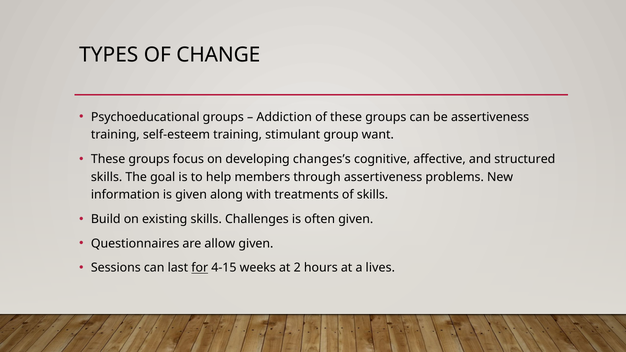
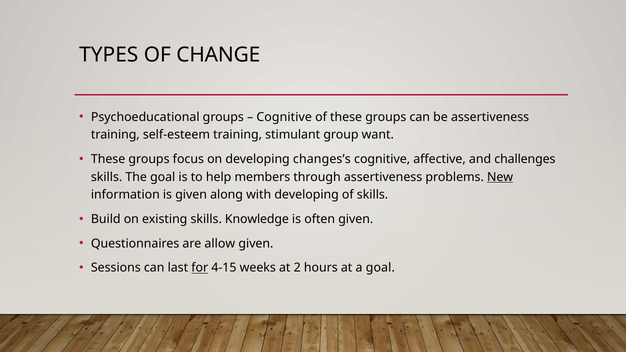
Addiction at (284, 117): Addiction -> Cognitive
structured: structured -> challenges
New underline: none -> present
with treatments: treatments -> developing
Challenges: Challenges -> Knowledge
a lives: lives -> goal
